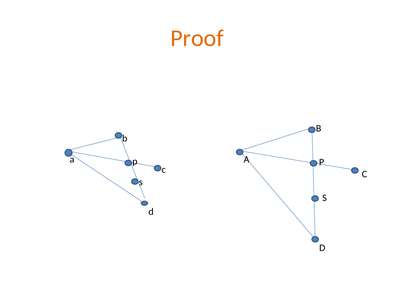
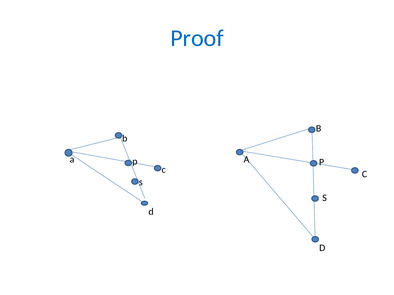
Proof colour: orange -> blue
